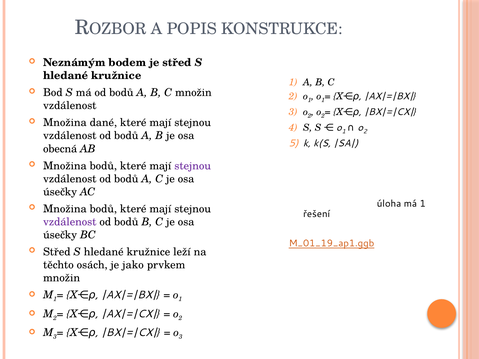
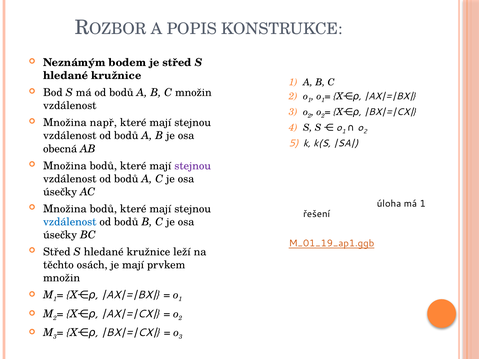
dané: dané -> např
vzdálenost at (70, 222) colour: purple -> blue
je jako: jako -> mají
